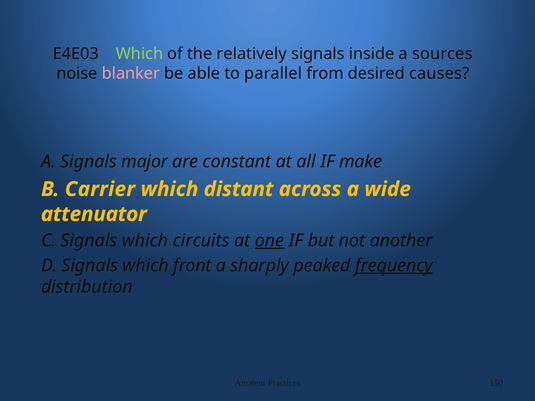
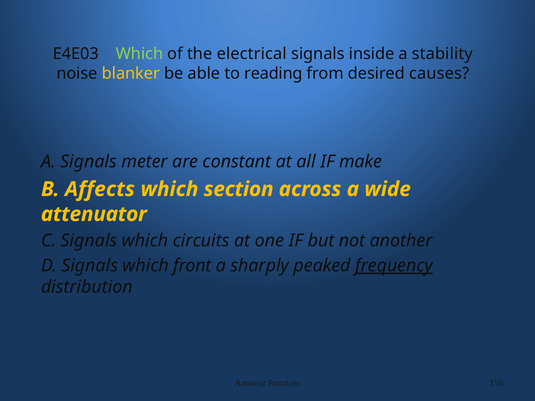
relatively: relatively -> electrical
sources: sources -> stability
blanker colour: pink -> yellow
parallel: parallel -> reading
major: major -> meter
Carrier: Carrier -> Affects
distant: distant -> section
one underline: present -> none
